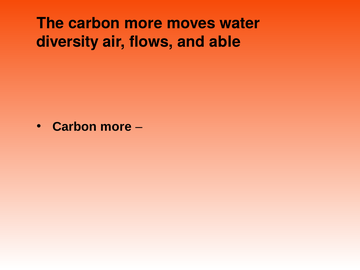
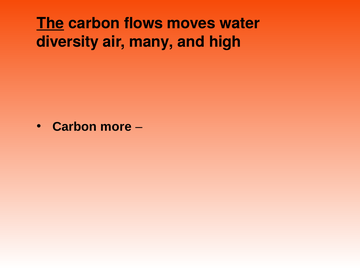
The underline: none -> present
more at (143, 23): more -> flows
flows: flows -> many
able: able -> high
